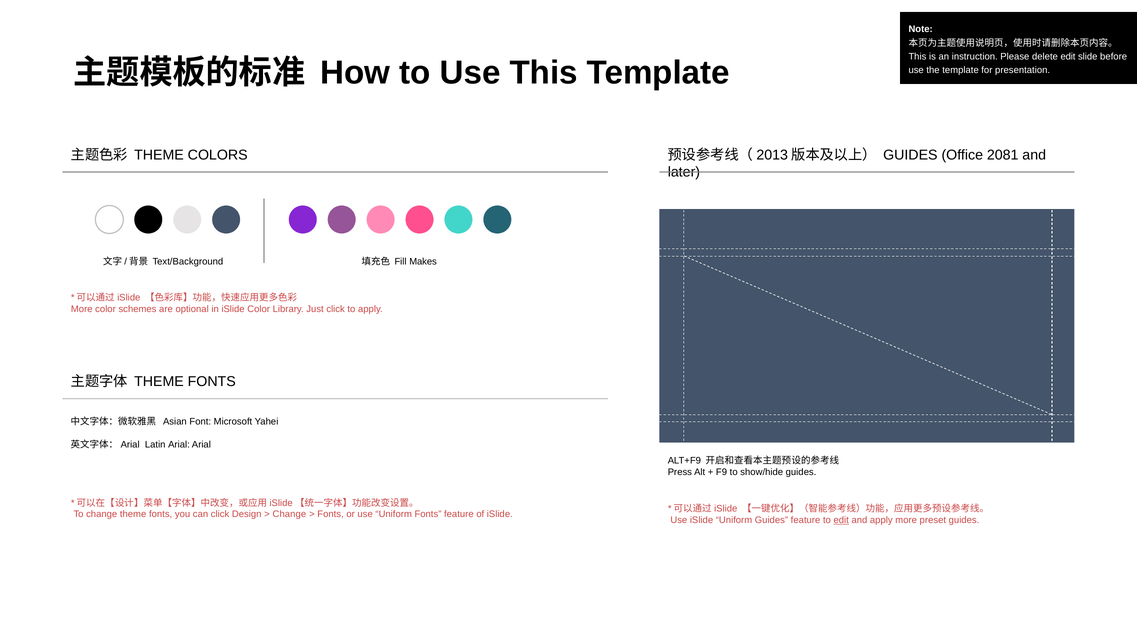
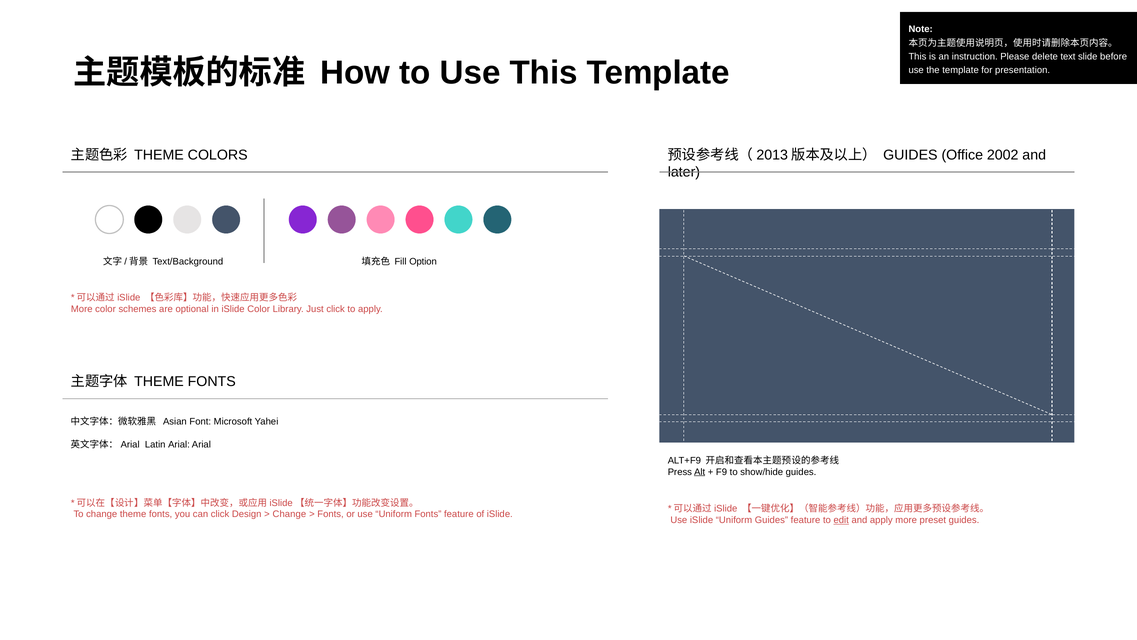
delete edit: edit -> text
2081: 2081 -> 2002
Makes: Makes -> Option
Alt underline: none -> present
